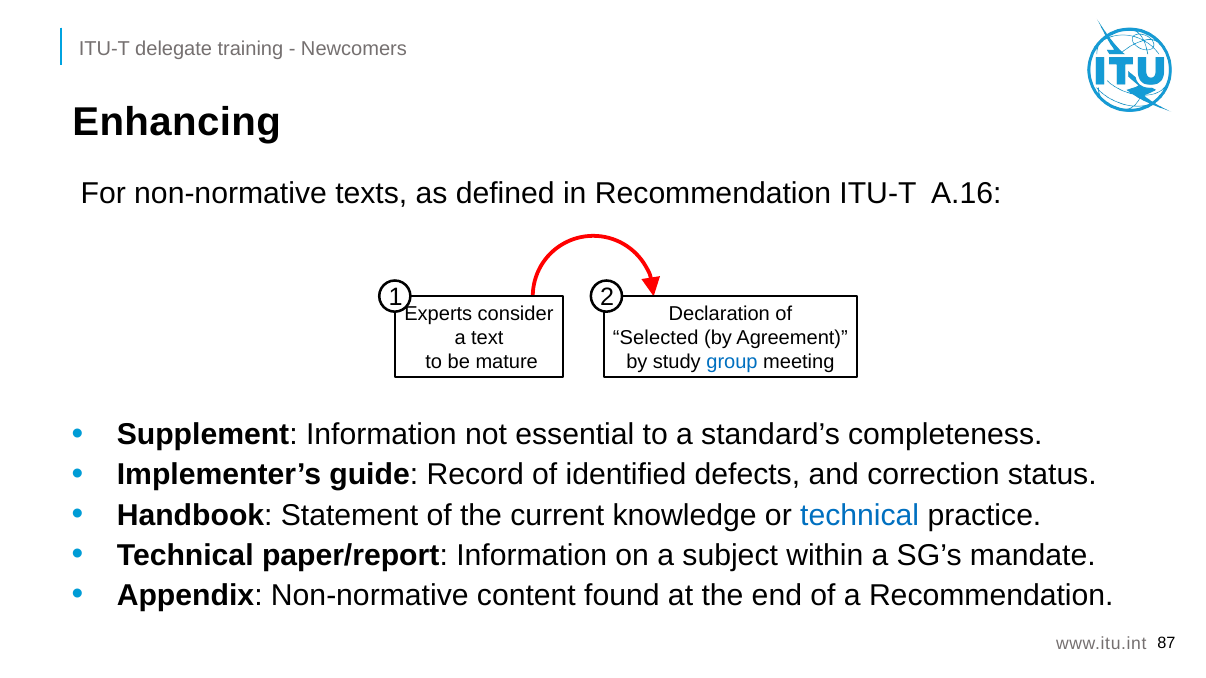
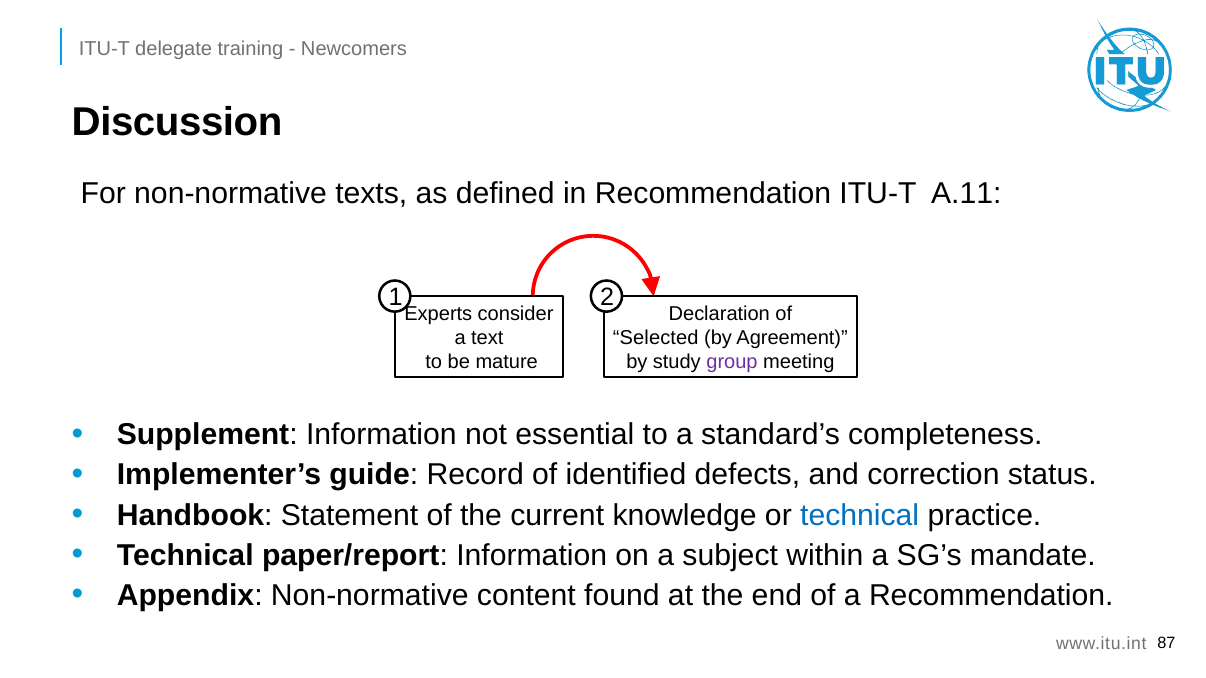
Enhancing: Enhancing -> Discussion
A.16: A.16 -> A.11
group colour: blue -> purple
